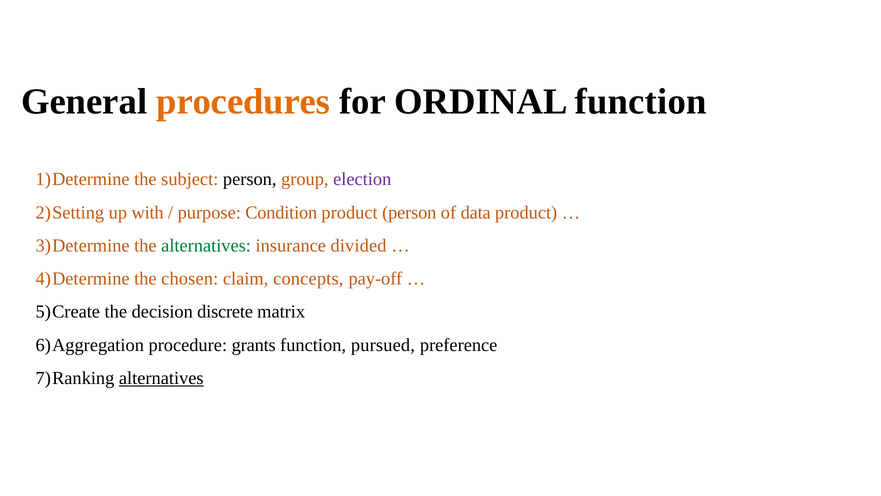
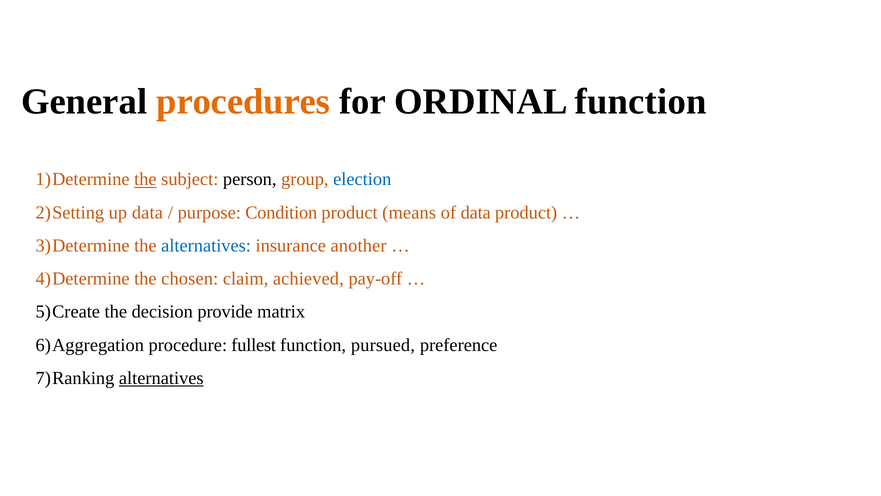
the at (145, 179) underline: none -> present
election colour: purple -> blue
up with: with -> data
product person: person -> means
alternatives at (206, 245) colour: green -> blue
divided: divided -> another
concepts: concepts -> achieved
discrete: discrete -> provide
grants: grants -> fullest
